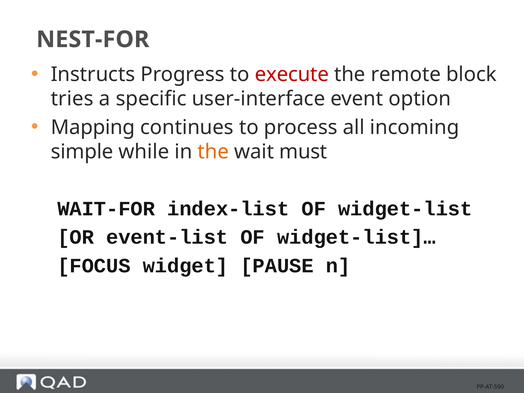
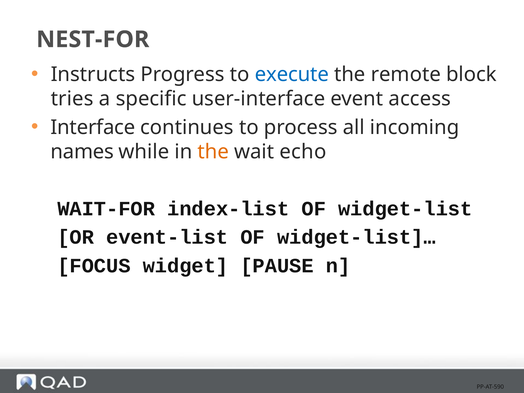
execute colour: red -> blue
option: option -> access
Mapping: Mapping -> Interface
simple: simple -> names
must: must -> echo
